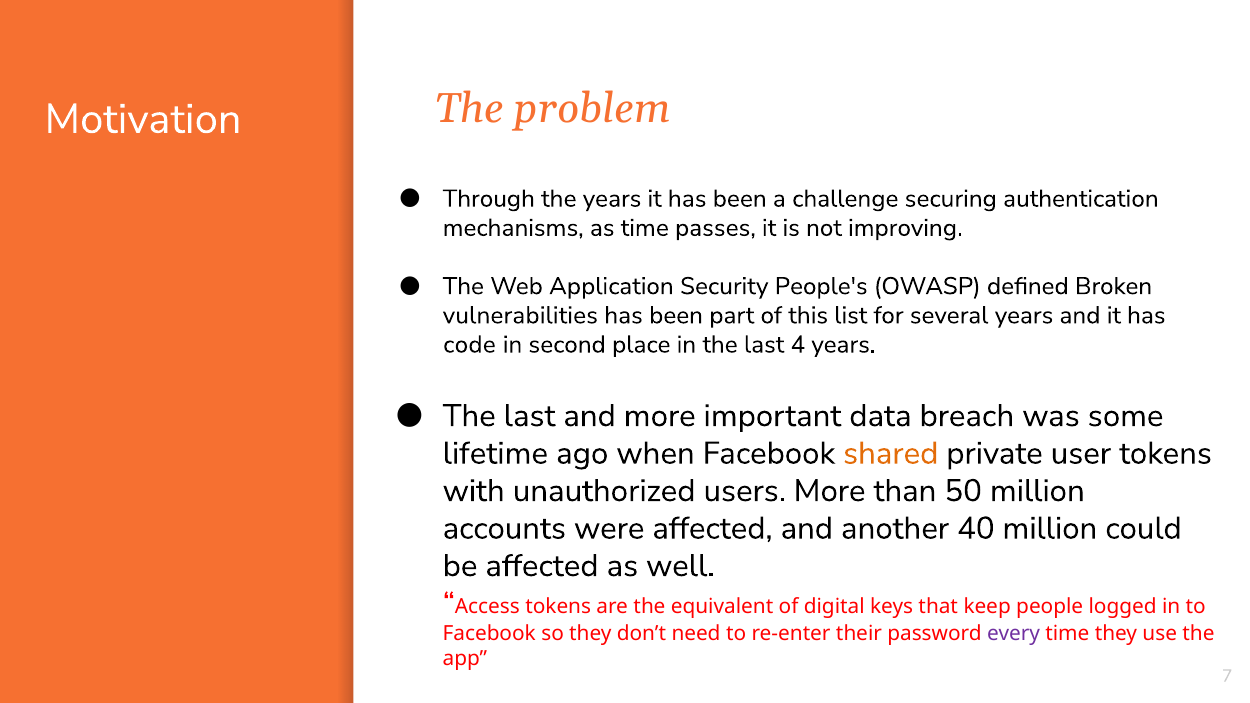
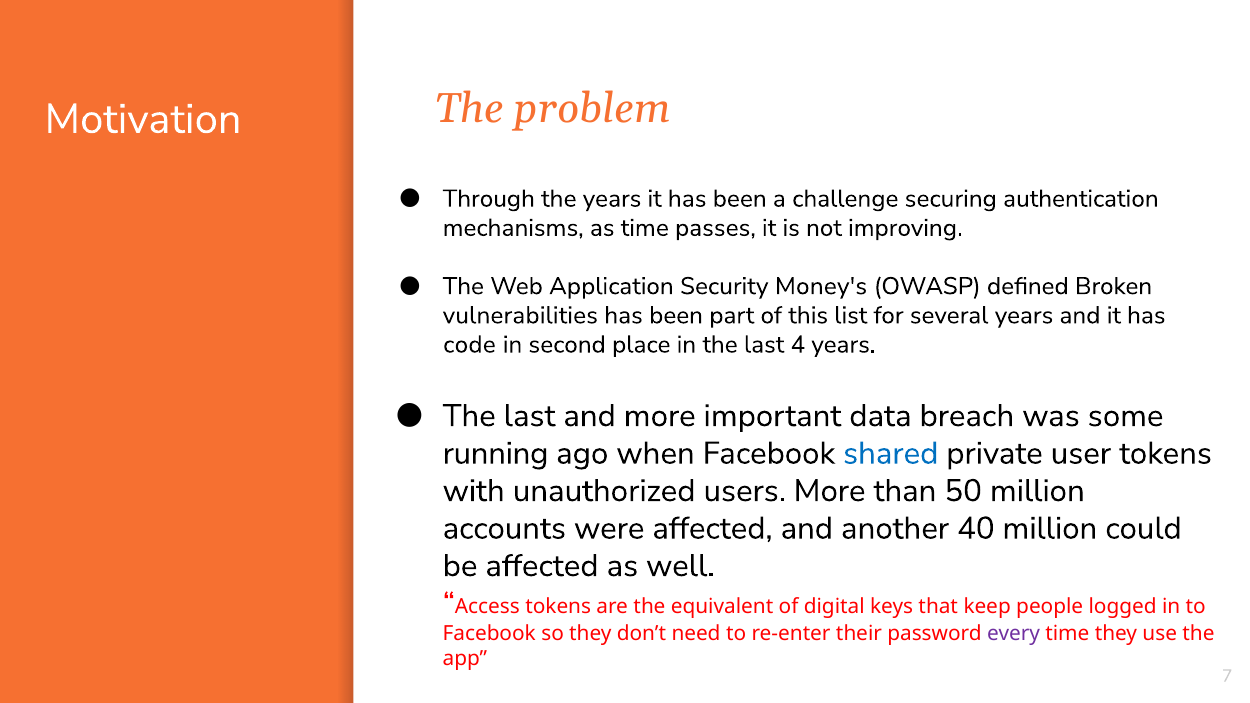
People's: People's -> Money's
lifetime: lifetime -> running
shared colour: orange -> blue
